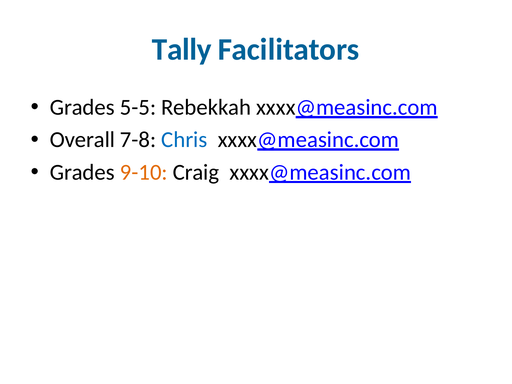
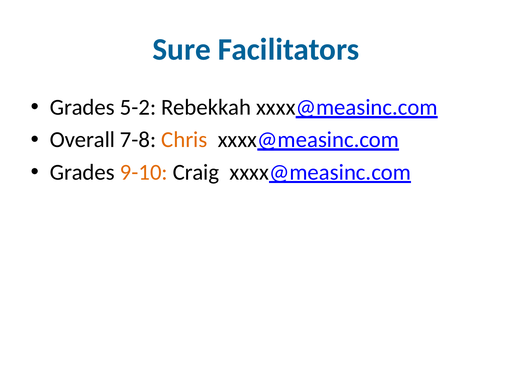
Tally: Tally -> Sure
5-5: 5-5 -> 5-2
Chris colour: blue -> orange
